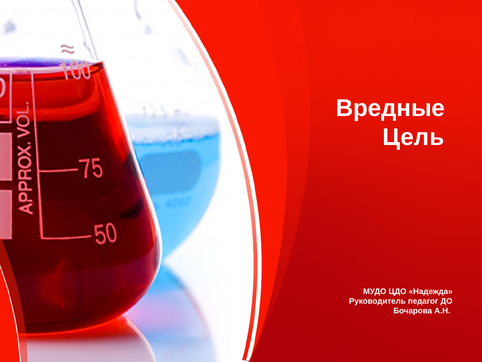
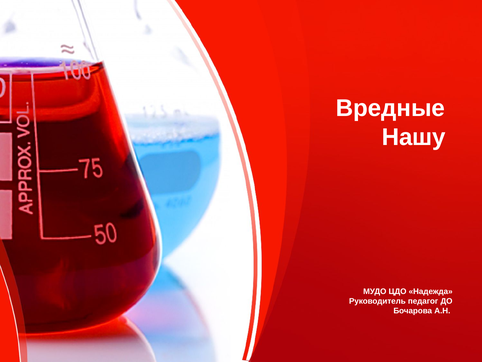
Цель: Цель -> Нашу
